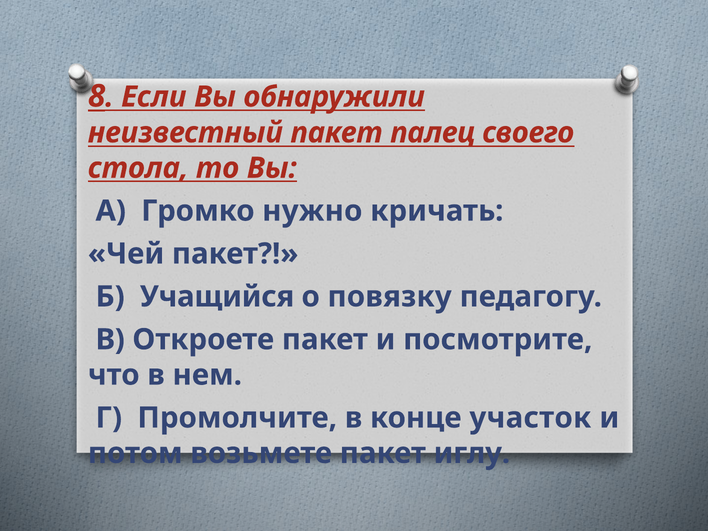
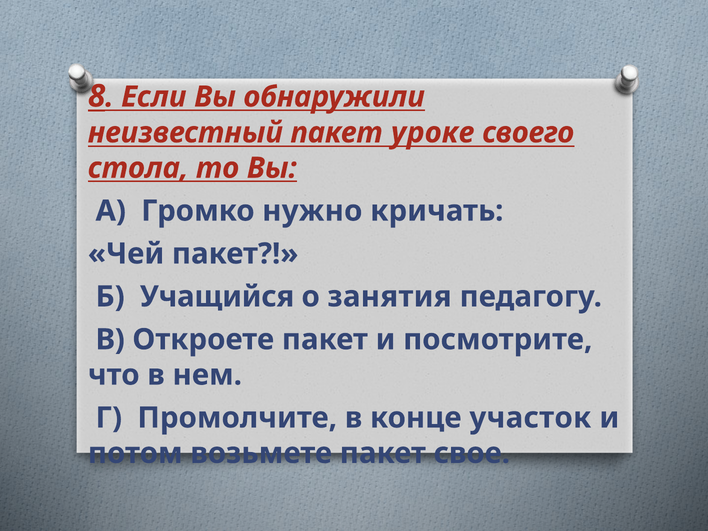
палец: палец -> уроке
повязку: повязку -> занятия
иглу: иглу -> свое
